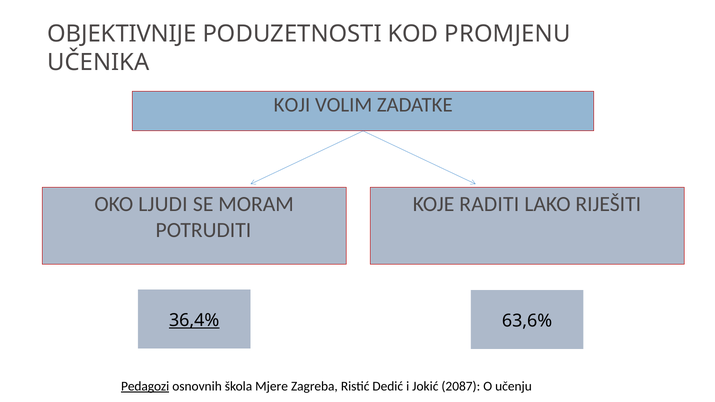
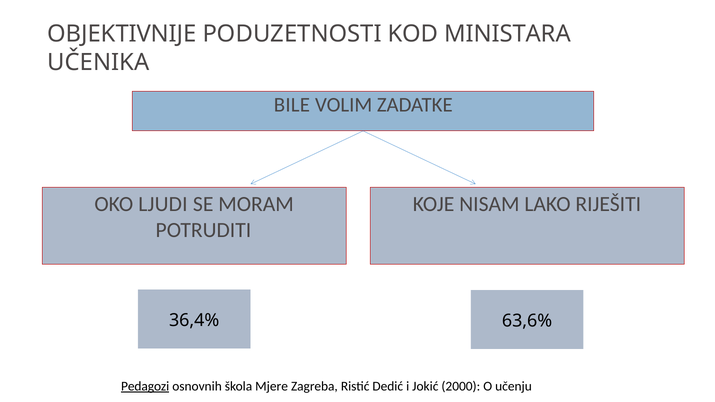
PROMJENU: PROMJENU -> MINISTARA
KOJI: KOJI -> BILE
RADITI: RADITI -> NISAM
36,4% underline: present -> none
2087: 2087 -> 2000
